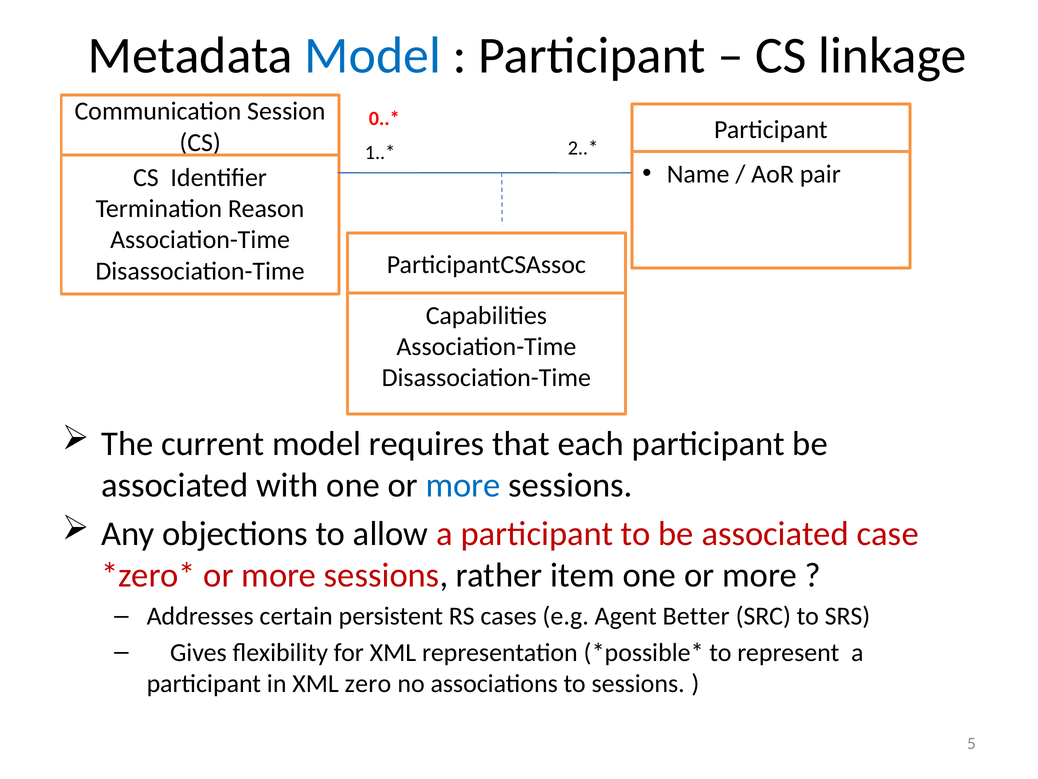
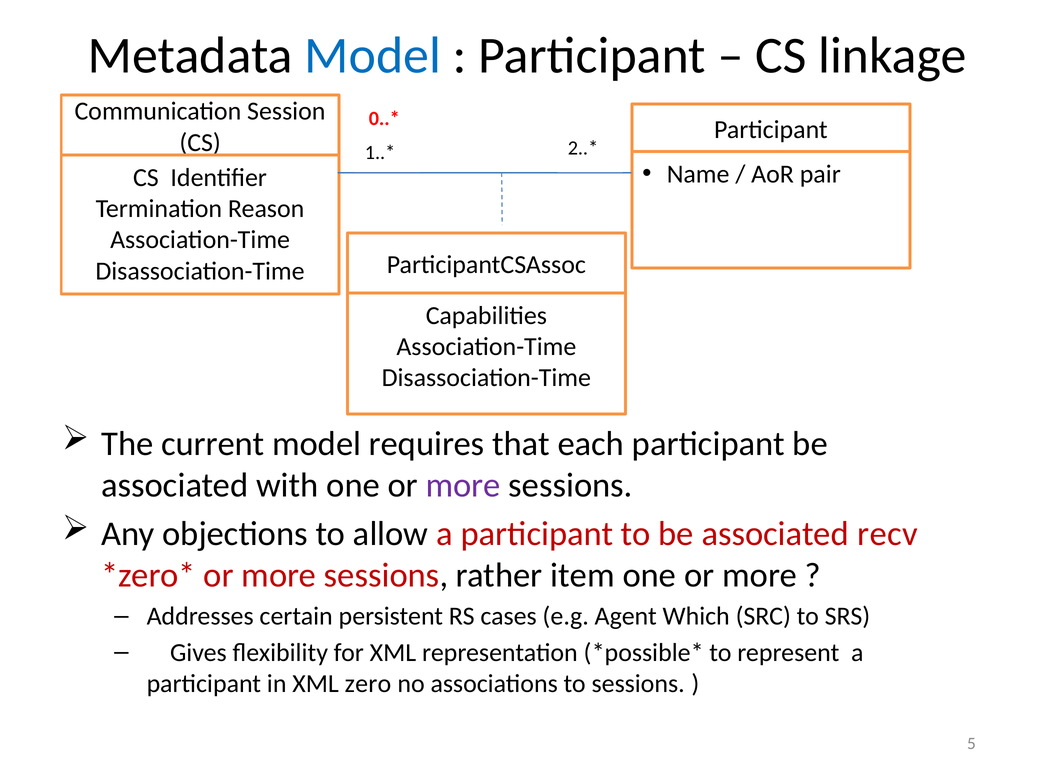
more at (463, 485) colour: blue -> purple
case: case -> recv
Better: Better -> Which
